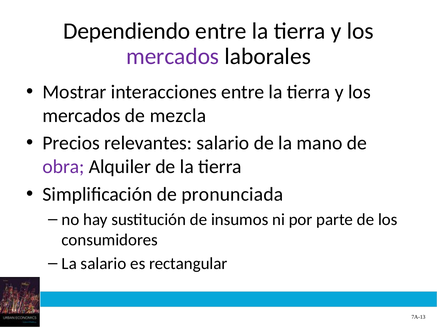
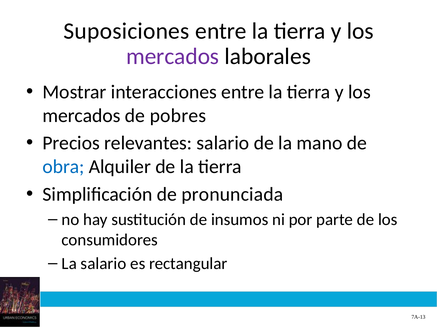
Dependiendo: Dependiendo -> Suposiciones
mezcla: mezcla -> pobres
obra colour: purple -> blue
